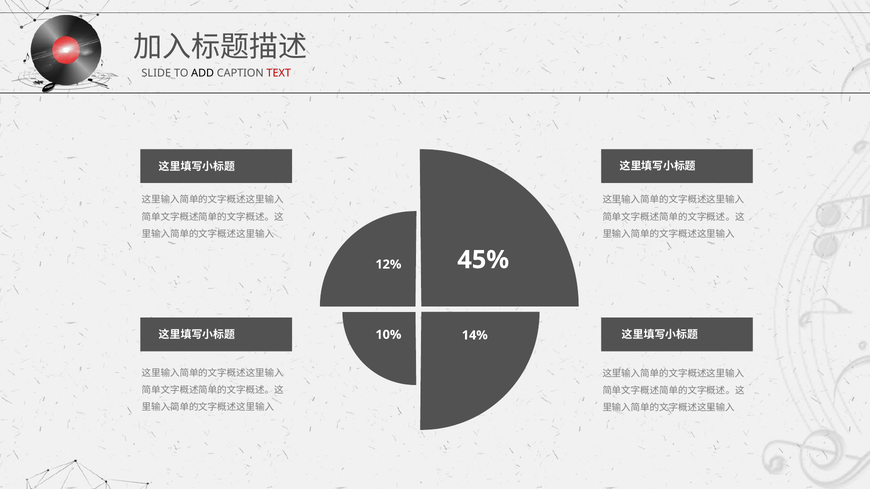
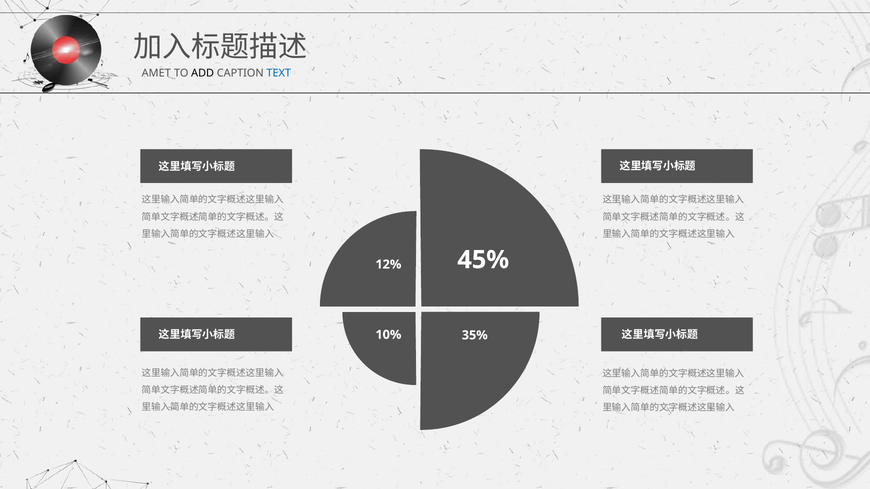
SLIDE: SLIDE -> AMET
TEXT colour: red -> blue
14%: 14% -> 35%
